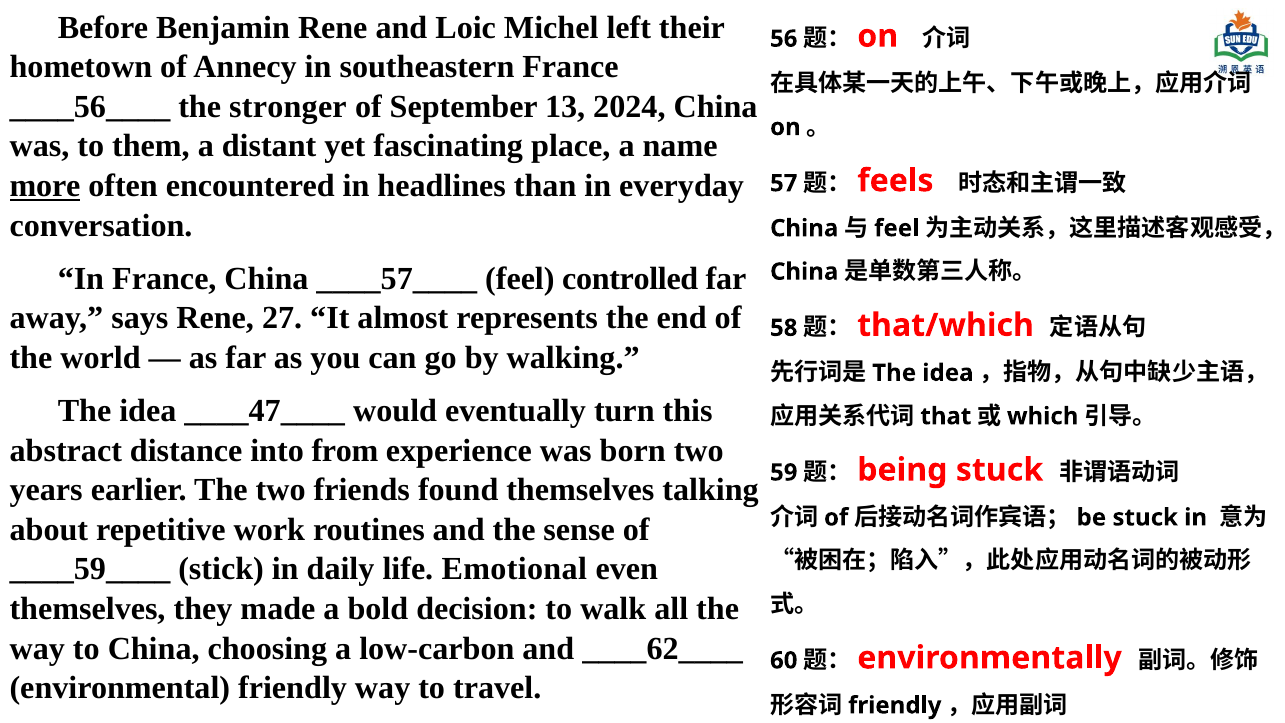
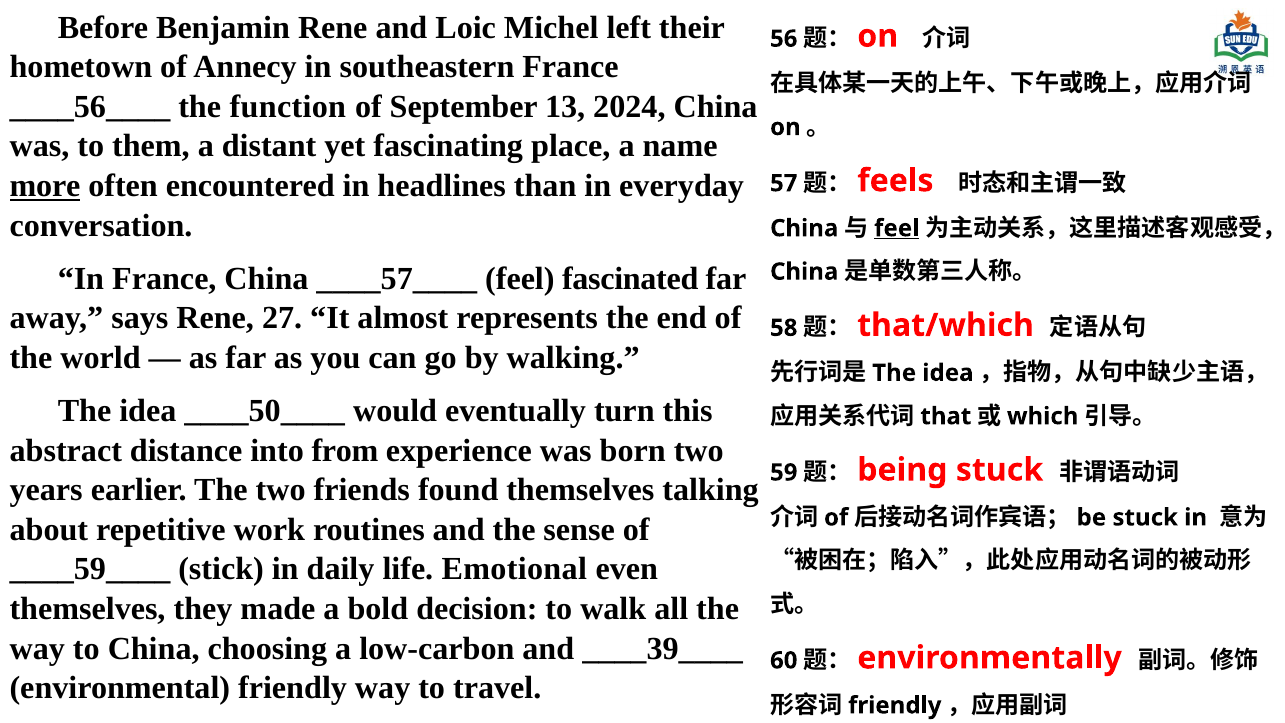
stronger: stronger -> function
feel at (897, 228) underline: none -> present
controlled: controlled -> fascinated
____47____: ____47____ -> ____50____
____62____: ____62____ -> ____39____
